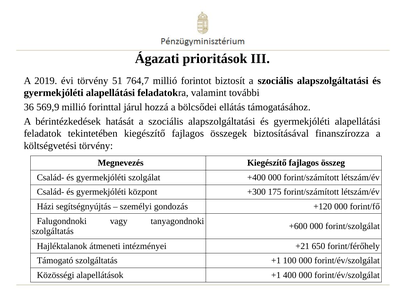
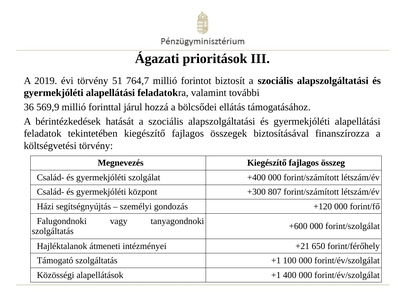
175: 175 -> 807
